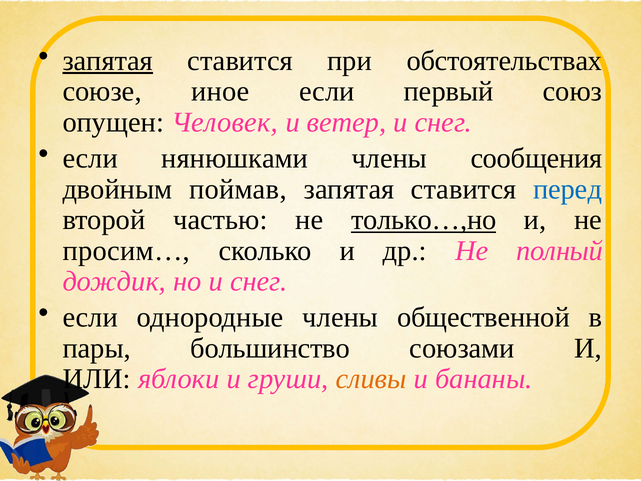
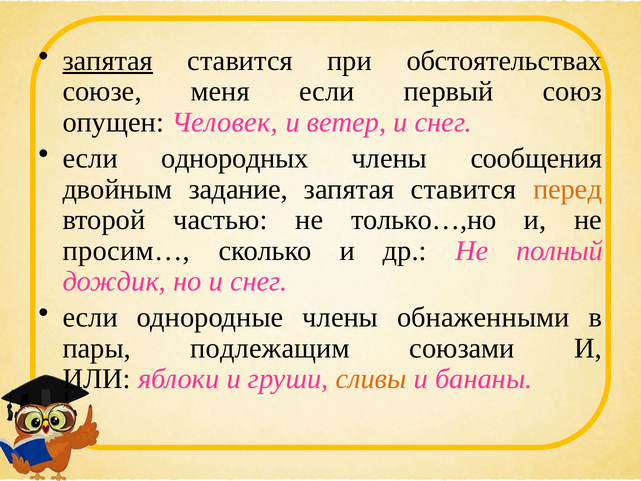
иное: иное -> меня
нянюшками: нянюшками -> однородных
поймав: поймав -> задание
перед colour: blue -> orange
только…,но underline: present -> none
общественной: общественной -> обнаженными
большинство: большинство -> подлежащим
